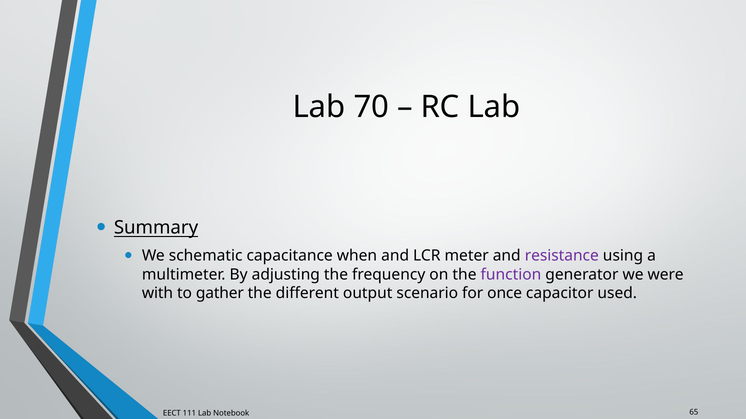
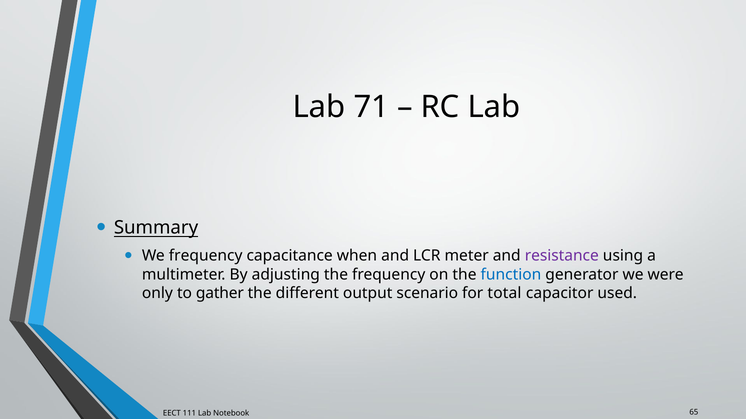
70: 70 -> 71
We schematic: schematic -> frequency
function colour: purple -> blue
with: with -> only
once: once -> total
